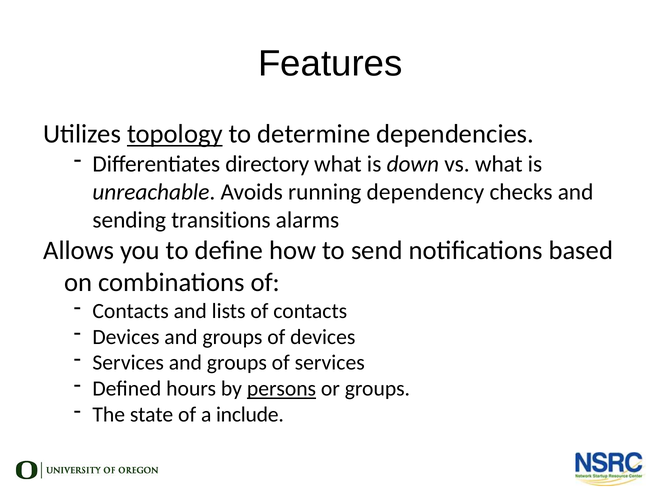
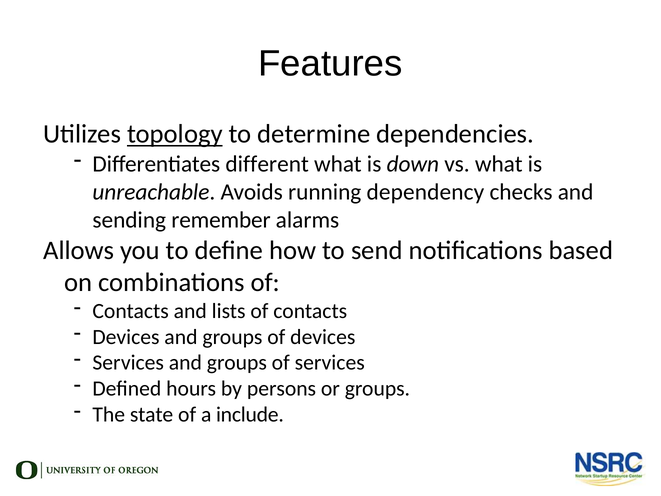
directory: directory -> different
transitions: transitions -> remember
persons underline: present -> none
